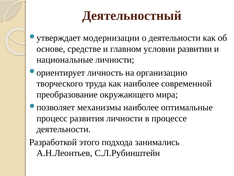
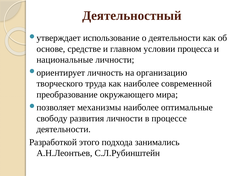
модернизации: модернизации -> использование
развитии: развитии -> процесса
процесс: процесс -> свободу
